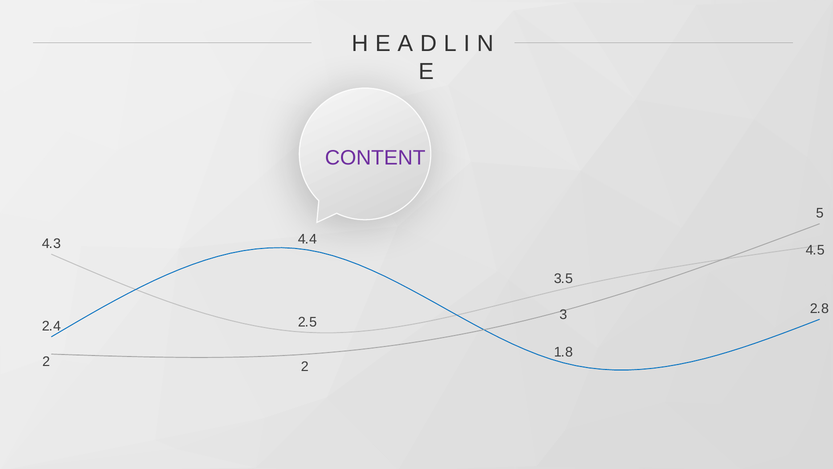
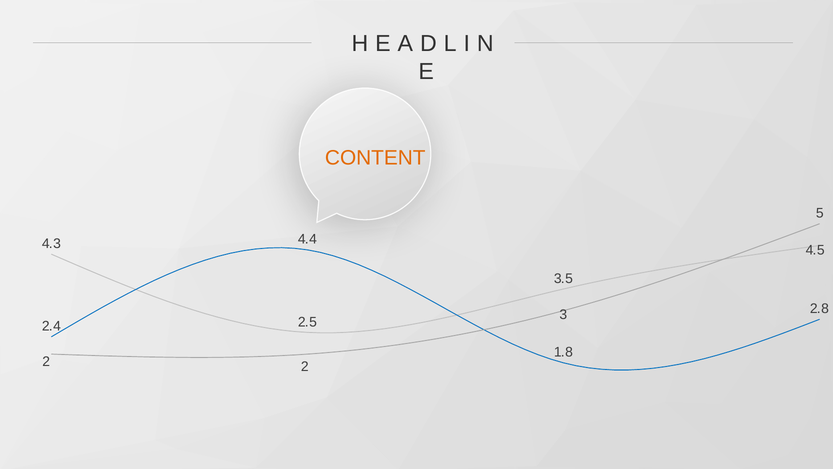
CONTENT colour: purple -> orange
